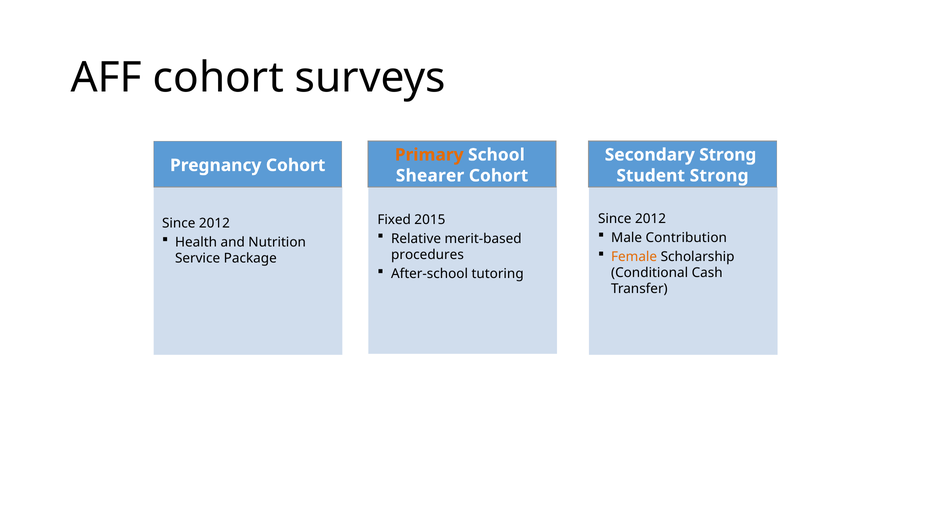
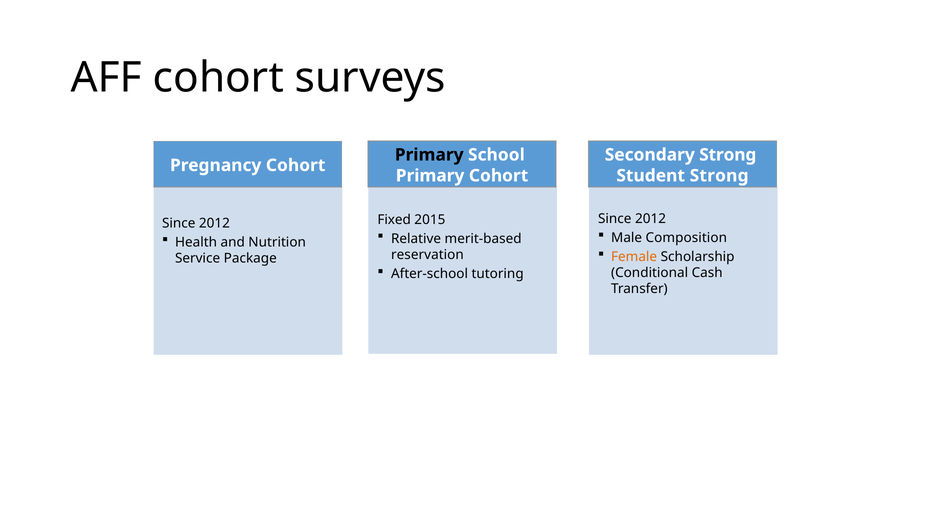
Primary at (429, 155) colour: orange -> black
Shearer at (430, 176): Shearer -> Primary
Contribution: Contribution -> Composition
procedures: procedures -> reservation
